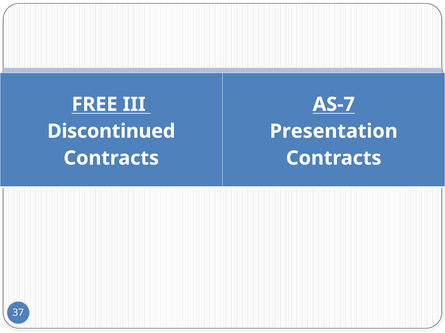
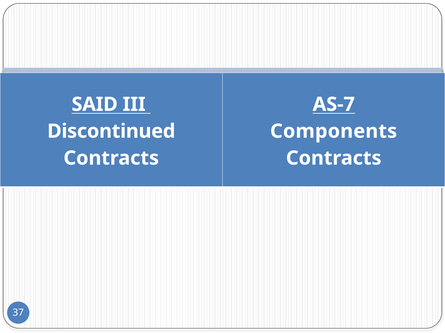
FREE: FREE -> SAID
Presentation: Presentation -> Components
